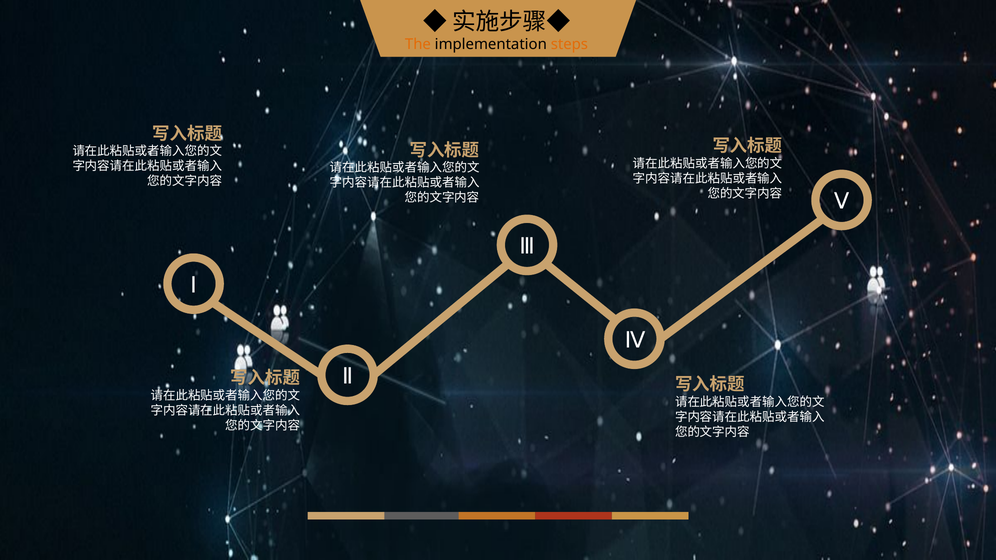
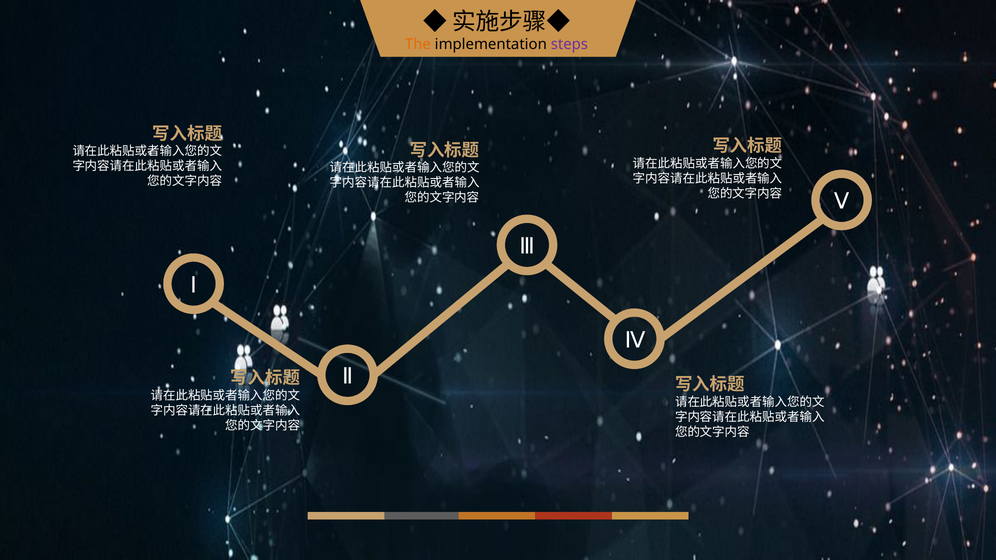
steps colour: orange -> purple
